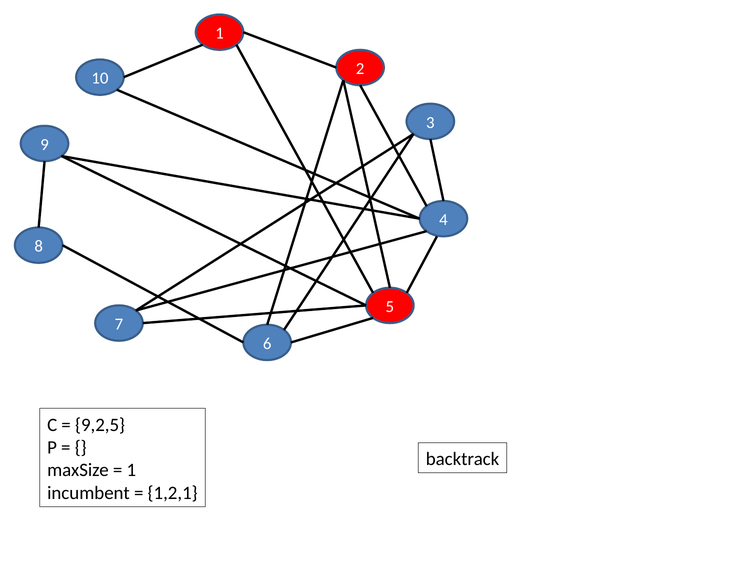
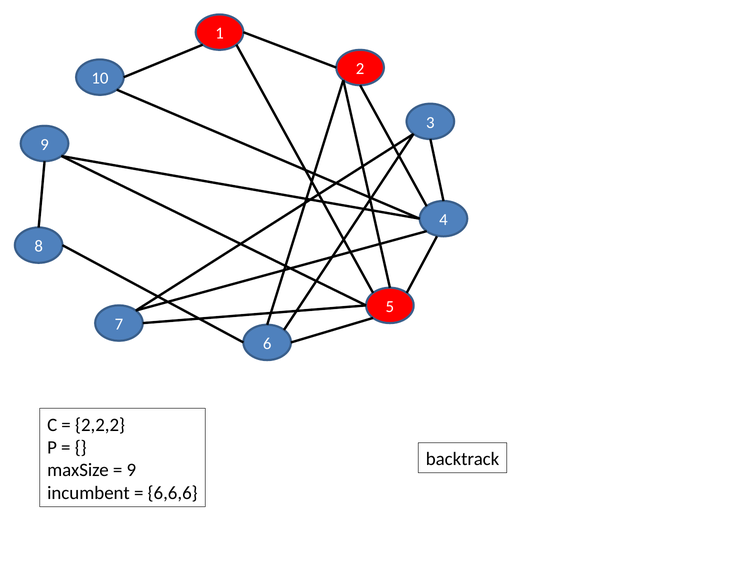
9,2,5: 9,2,5 -> 2,2,2
1 at (131, 470): 1 -> 9
1,2,1: 1,2,1 -> 6,6,6
